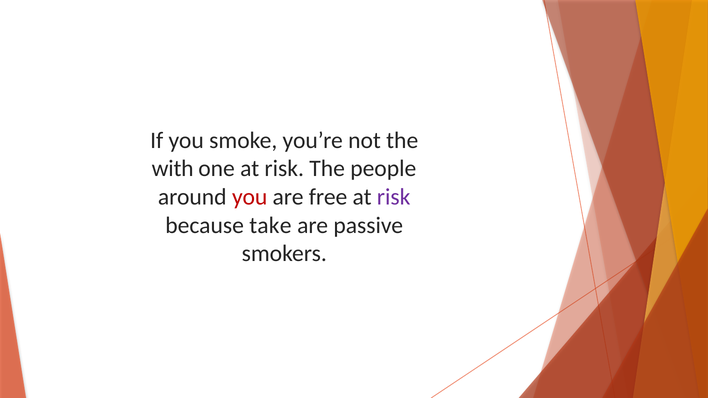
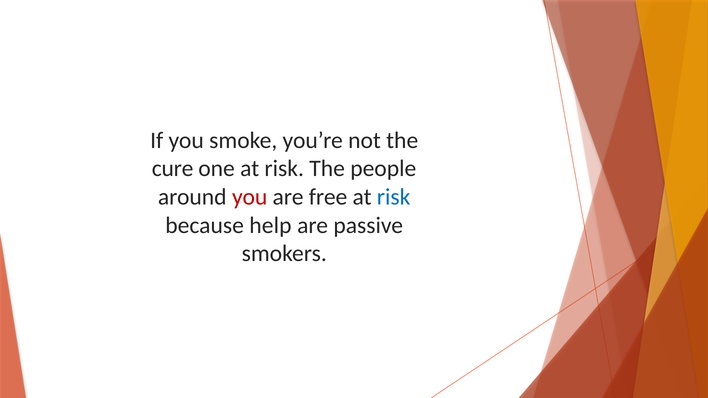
with: with -> cure
risk at (394, 197) colour: purple -> blue
take: take -> help
